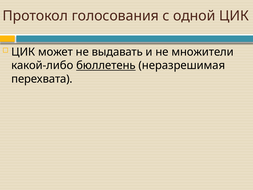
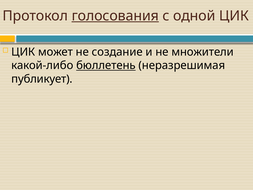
голосования underline: none -> present
выдавать: выдавать -> создание
перехвата: перехвата -> публикует
